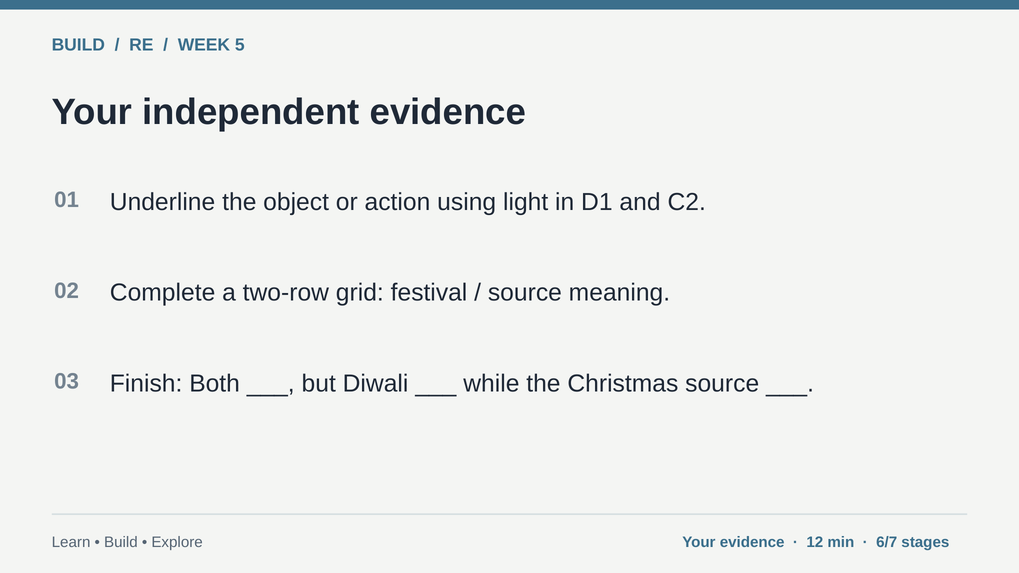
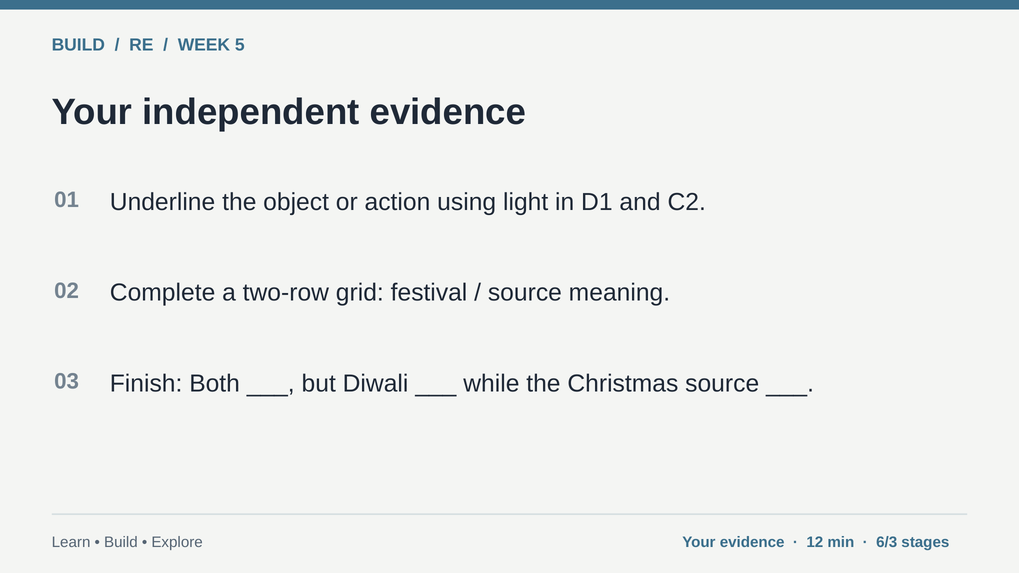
6/7: 6/7 -> 6/3
